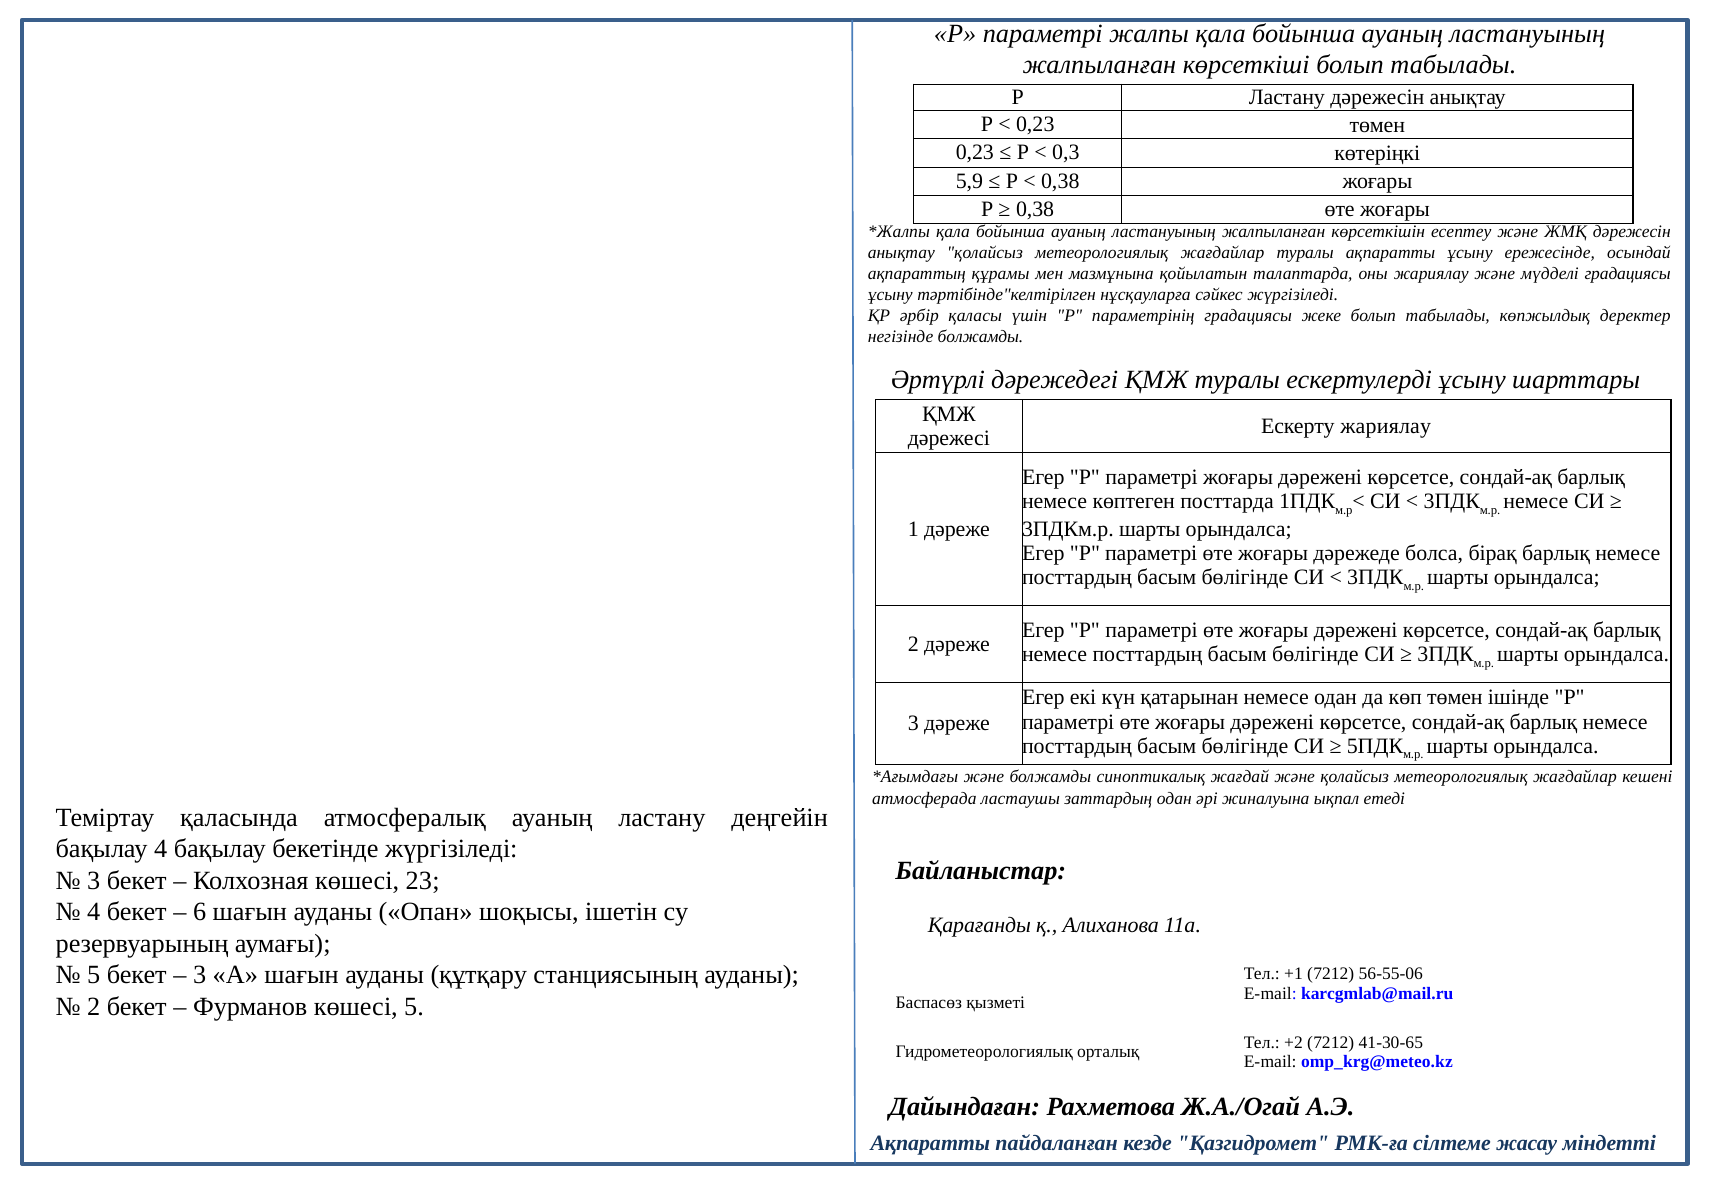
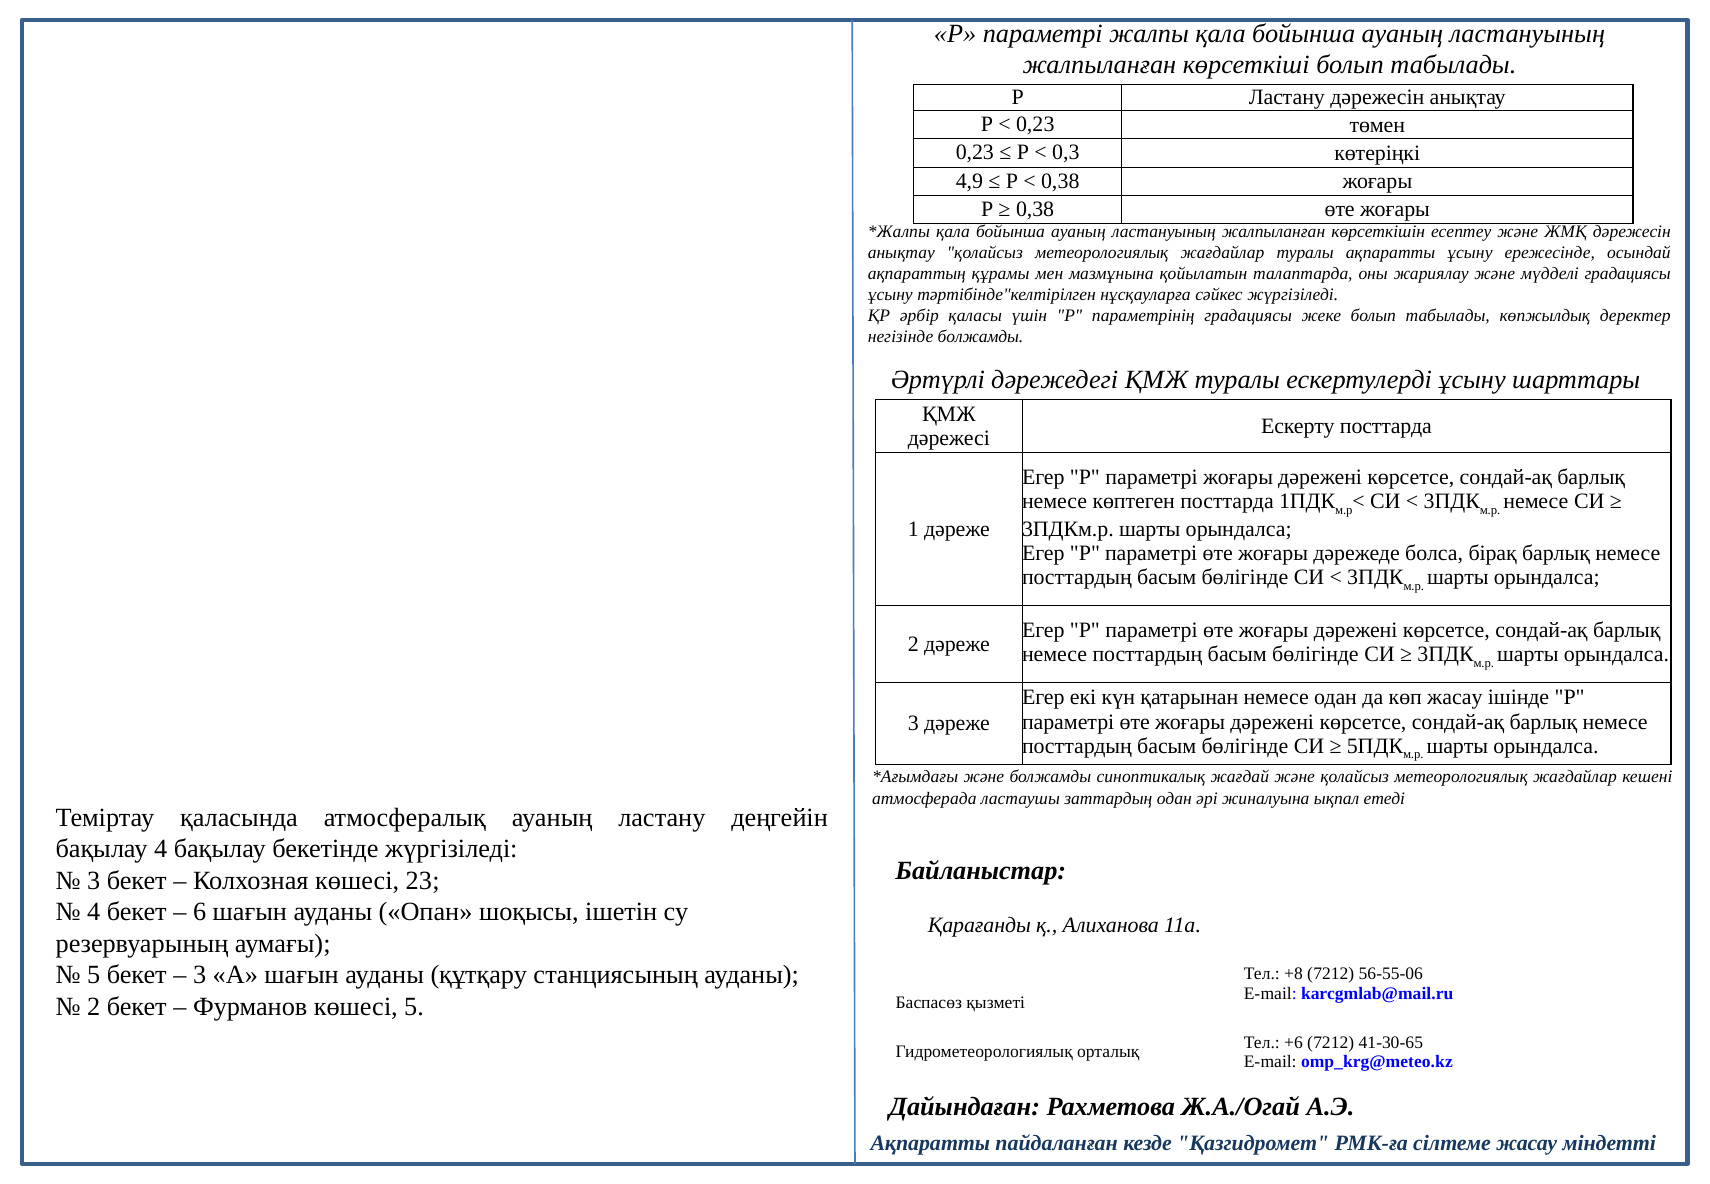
5,9: 5,9 -> 4,9
Ескерту жариялау: жариялау -> посттарда
көп төмен: төмен -> жасау
+1: +1 -> +8
+2: +2 -> +6
